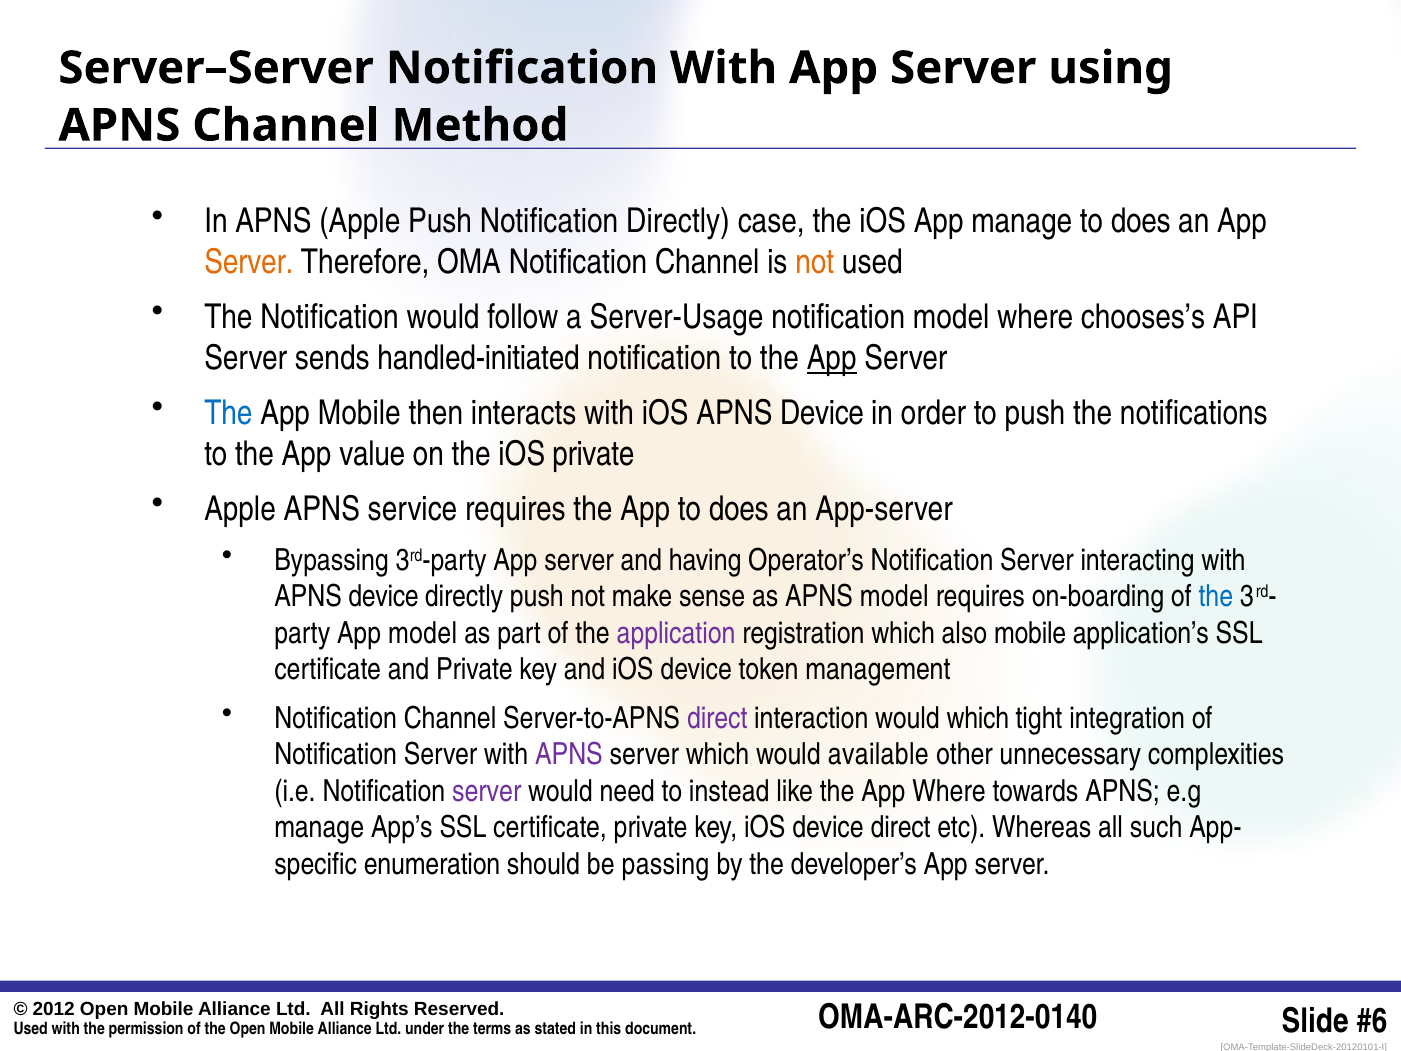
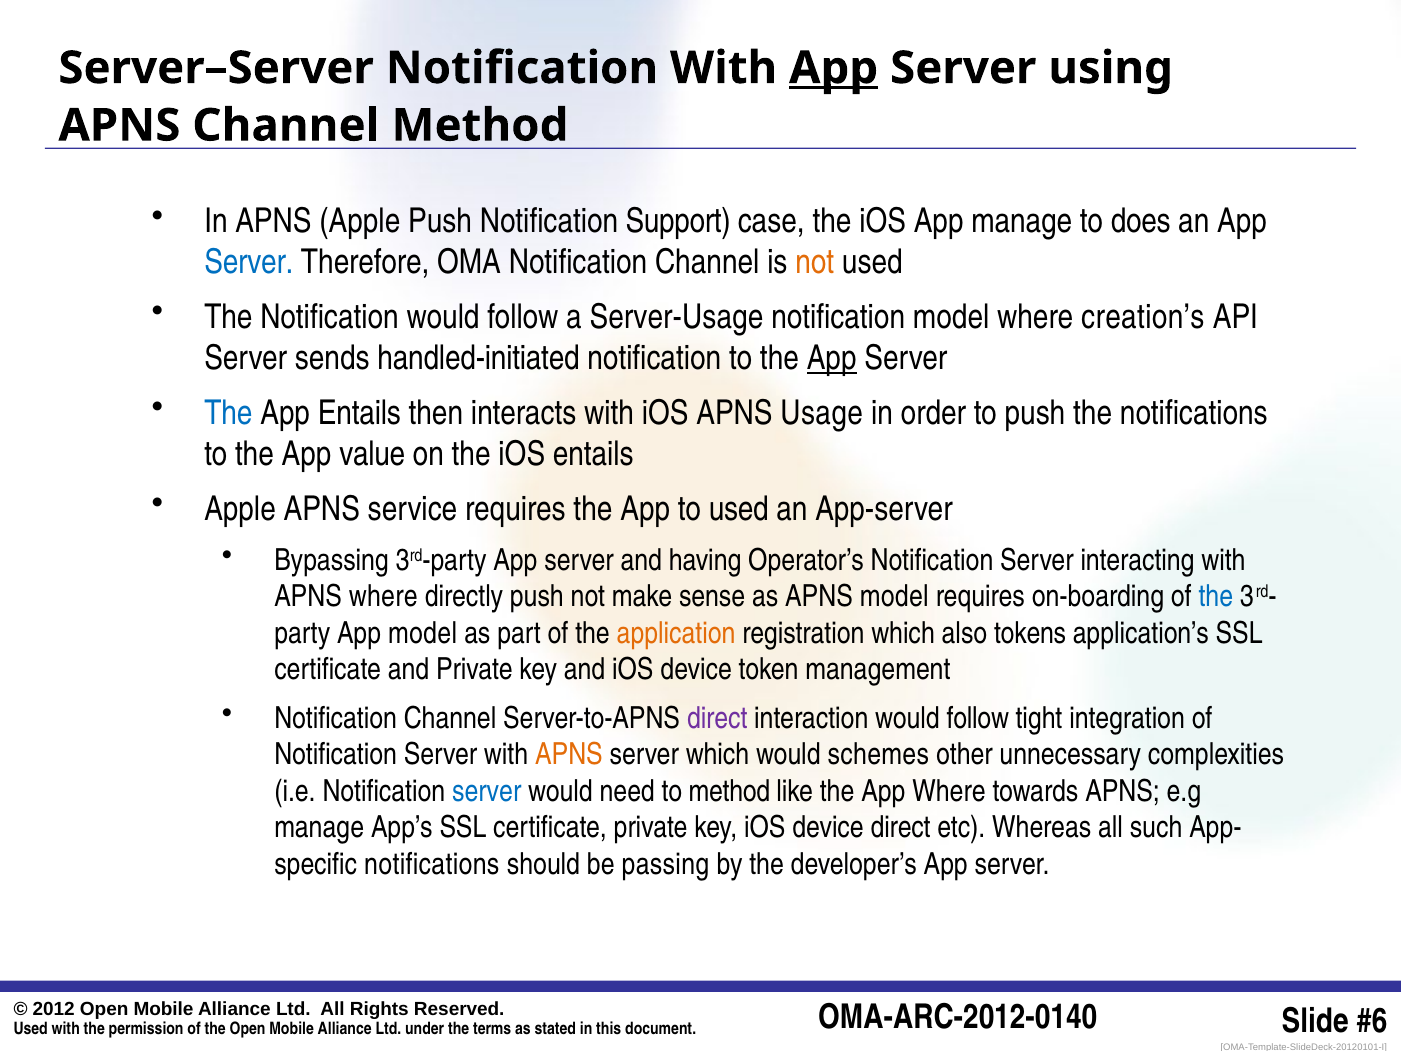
App at (834, 68) underline: none -> present
Notification Directly: Directly -> Support
Server at (249, 263) colour: orange -> blue
chooses’s: chooses’s -> creation’s
App Mobile: Mobile -> Entails
iOS APNS Device: Device -> Usage
iOS private: private -> entails
App to does: does -> used
device at (384, 597): device -> where
application colour: purple -> orange
also mobile: mobile -> tokens
interaction would which: which -> follow
APNS at (569, 755) colour: purple -> orange
available: available -> schemes
server at (487, 791) colour: purple -> blue
to instead: instead -> method
enumeration at (432, 864): enumeration -> notifications
